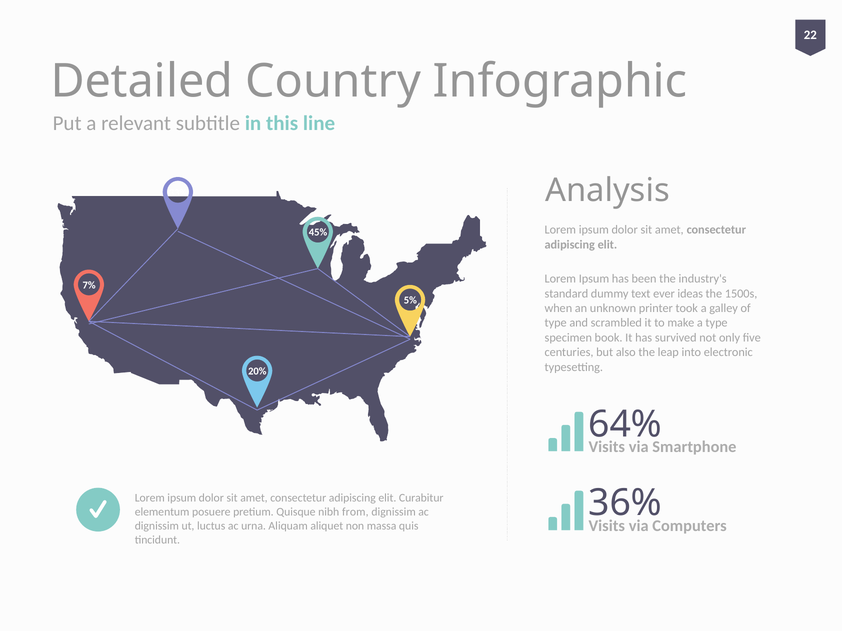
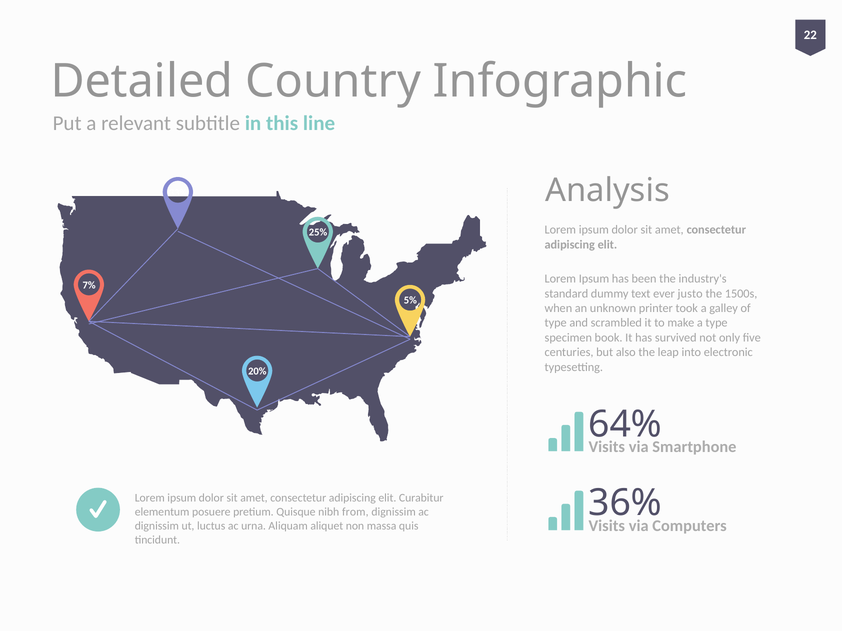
45%: 45% -> 25%
ideas: ideas -> justo
